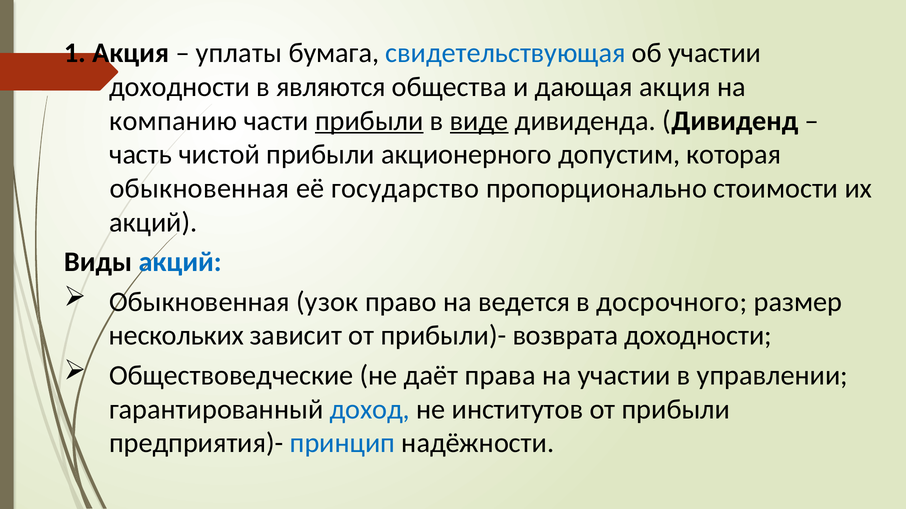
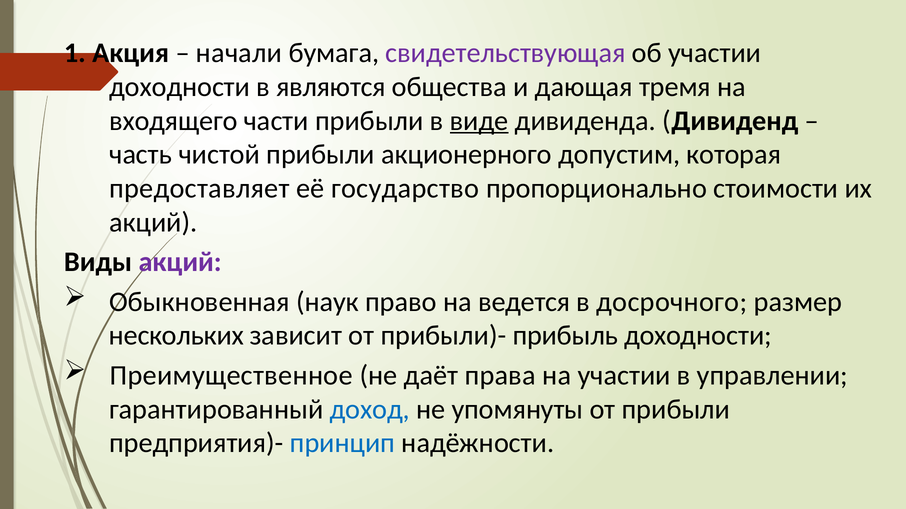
уплаты: уплаты -> начали
свидетельствующая colour: blue -> purple
дающая акция: акция -> тремя
компанию: компанию -> входящего
прибыли at (369, 121) underline: present -> none
обыкновенная at (199, 189): обыкновенная -> предоставляет
акций at (180, 262) colour: blue -> purple
узок: узок -> наук
возврата: возврата -> прибыль
Обществоведческие: Обществоведческие -> Преимущественное
институтов: институтов -> упомянуты
